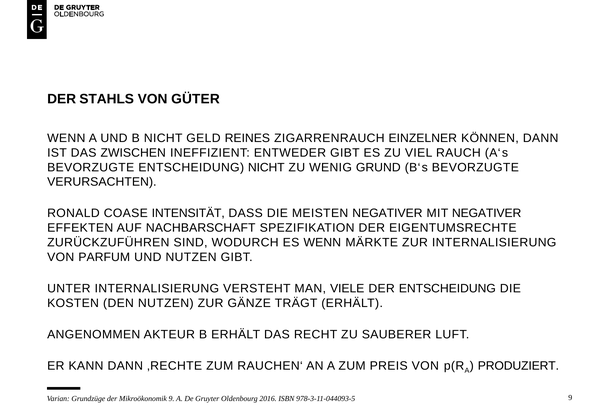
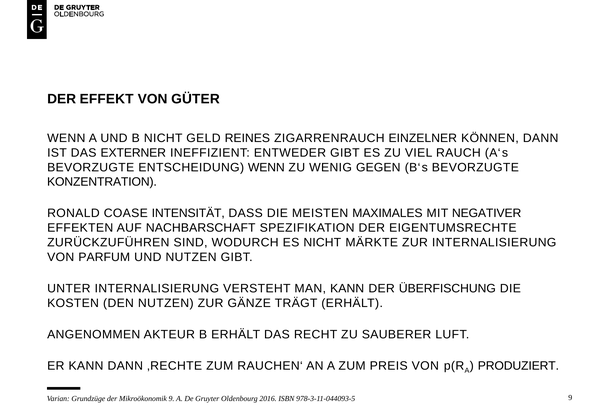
STAHLS: STAHLS -> EFFEKT
ZWISCHEN: ZWISCHEN -> EXTERNER
ENTSCHEIDUNG NICHT: NICHT -> WENN
GRUND: GRUND -> GEGEN
VERURSACHTEN: VERURSACHTEN -> KONZENTRATION
MEISTEN NEGATIVER: NEGATIVER -> MAXIMALES
ES WENN: WENN -> NICHT
MAN VIELE: VIELE -> KANN
DER ENTSCHEIDUNG: ENTSCHEIDUNG -> ÜBERFISCHUNG
